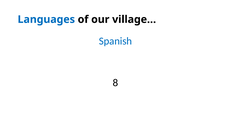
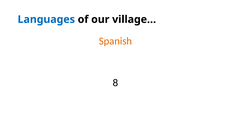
Spanish colour: blue -> orange
